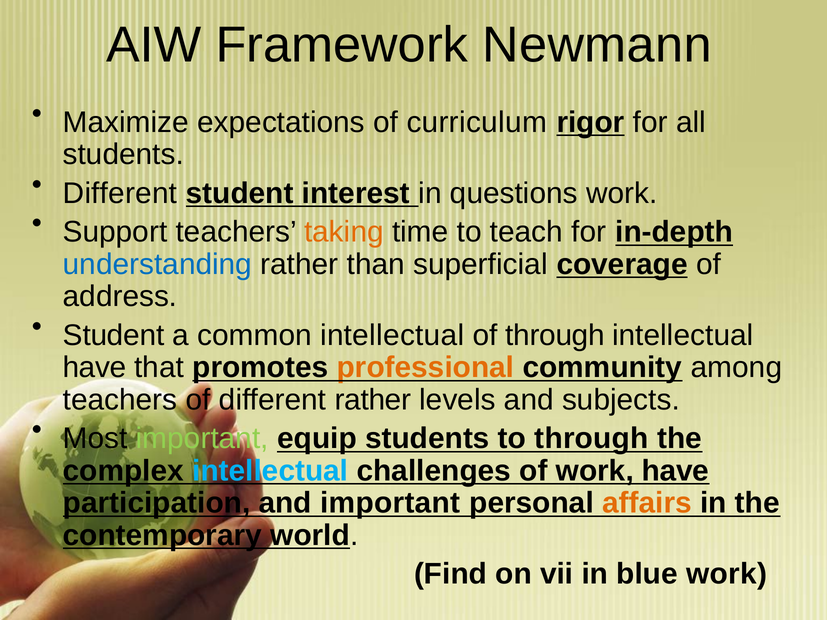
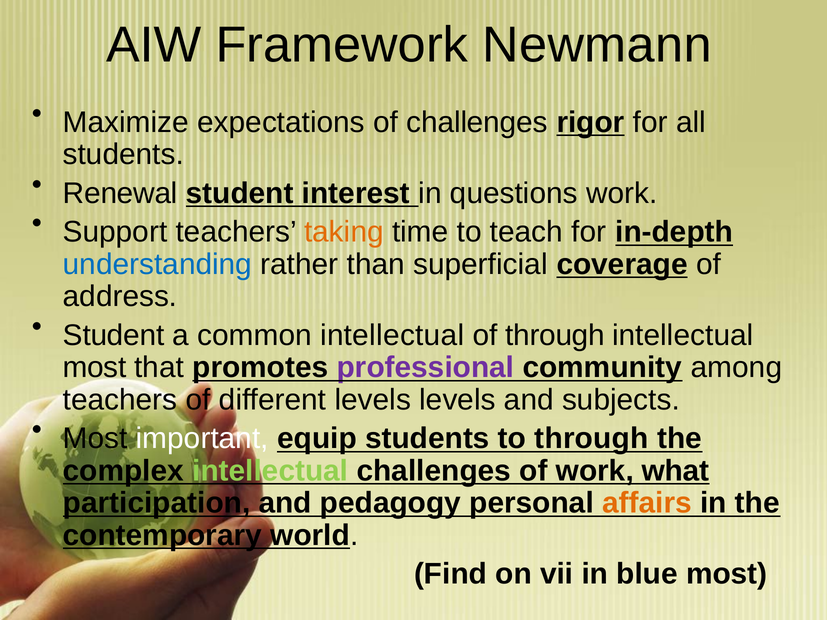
of curriculum: curriculum -> challenges
Different at (120, 193): Different -> Renewal
have at (94, 368): have -> most
professional colour: orange -> purple
different rather: rather -> levels
important at (202, 439) colour: light green -> white
intellectual at (270, 471) colour: light blue -> light green
work have: have -> what
and important: important -> pedagogy
blue work: work -> most
